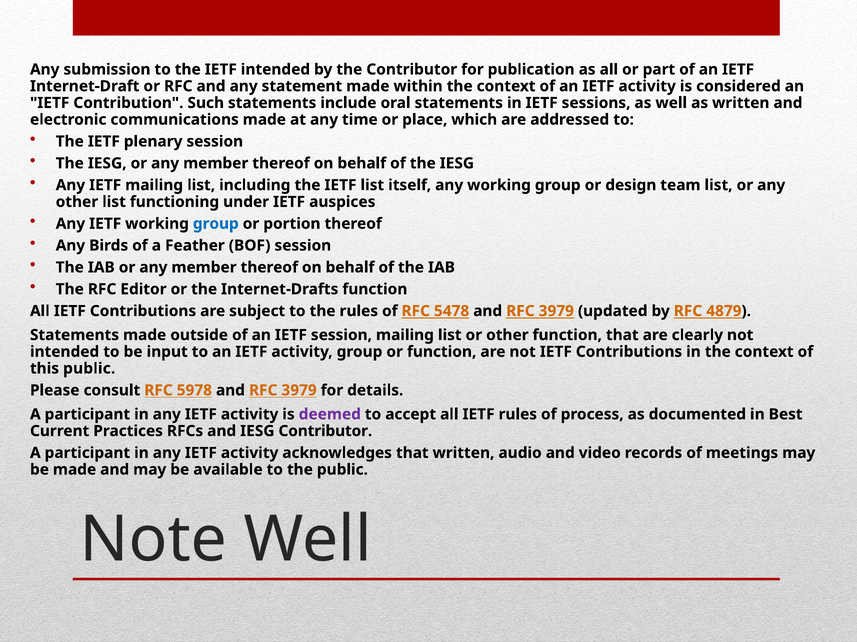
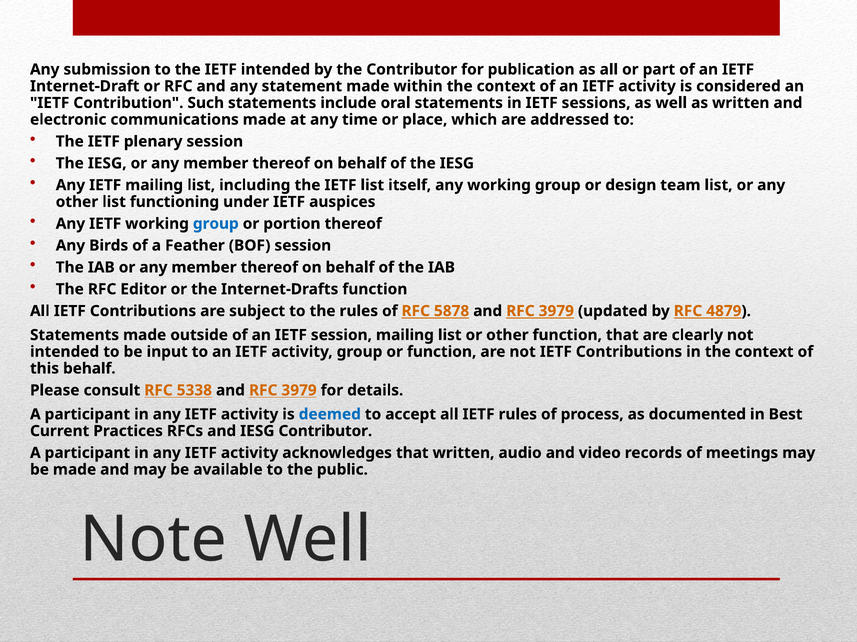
5478: 5478 -> 5878
this public: public -> behalf
5978: 5978 -> 5338
deemed colour: purple -> blue
